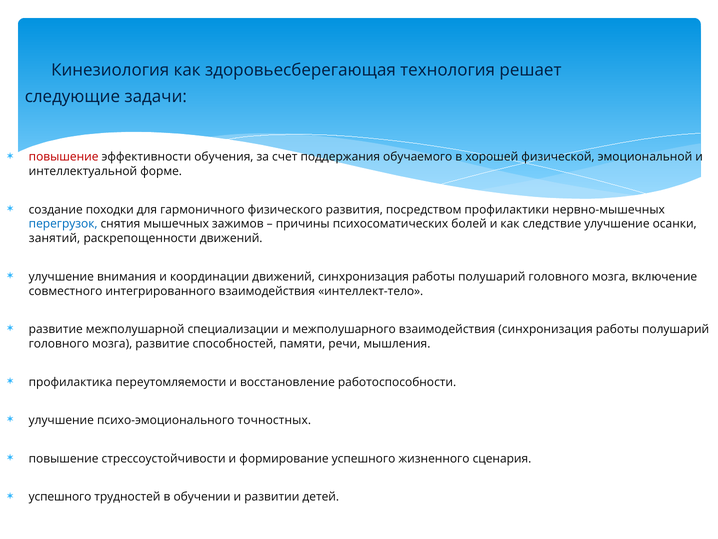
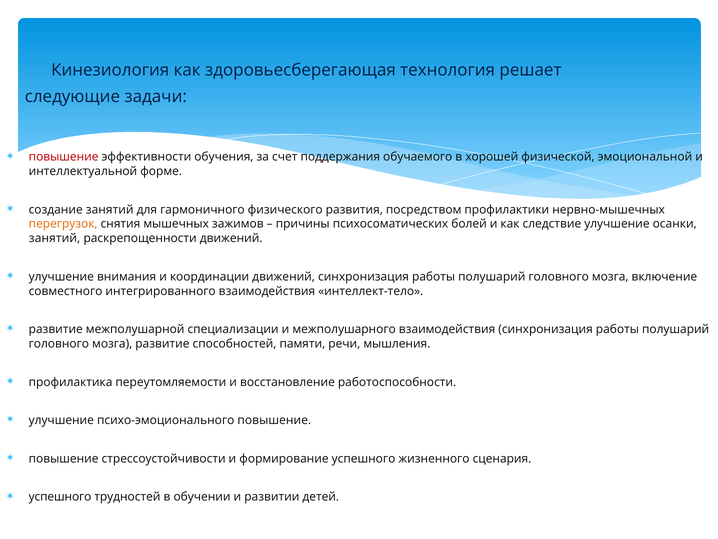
создание походки: походки -> занятий
перегрузок colour: blue -> orange
психо-эмоционального точностных: точностных -> повышение
